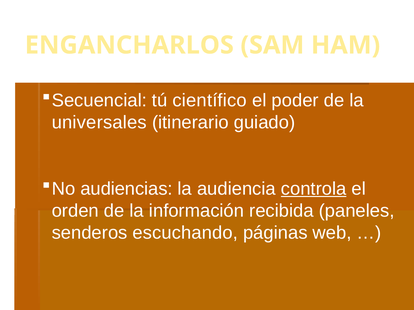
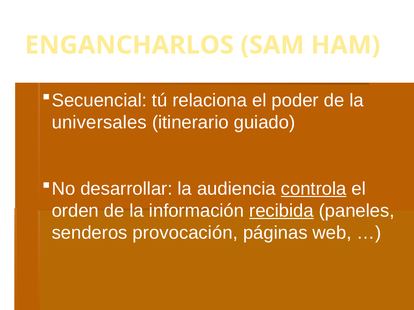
científico: científico -> relaciona
audiencias: audiencias -> desarrollar
recibida underline: none -> present
escuchando: escuchando -> provocación
